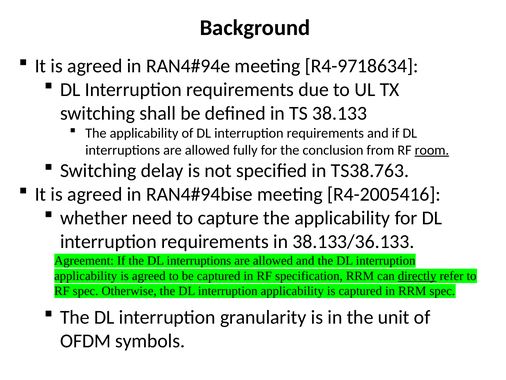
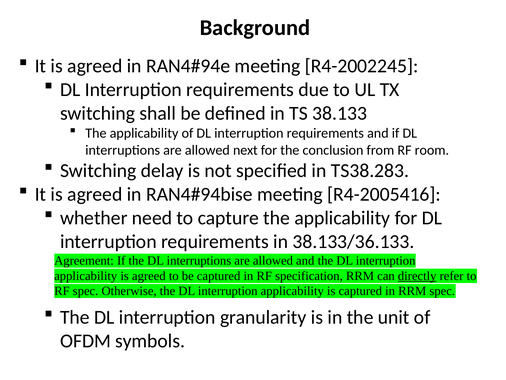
R4-9718634: R4-9718634 -> R4-2002245
fully: fully -> next
room underline: present -> none
TS38.763: TS38.763 -> TS38.283
